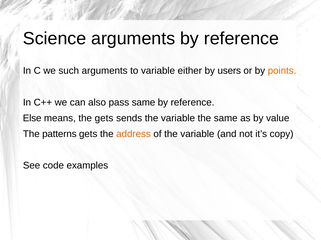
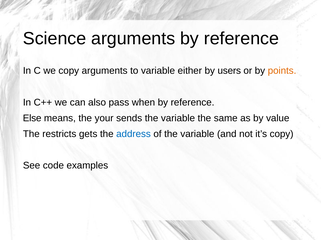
we such: such -> copy
pass same: same -> when
the gets: gets -> your
patterns: patterns -> restricts
address colour: orange -> blue
